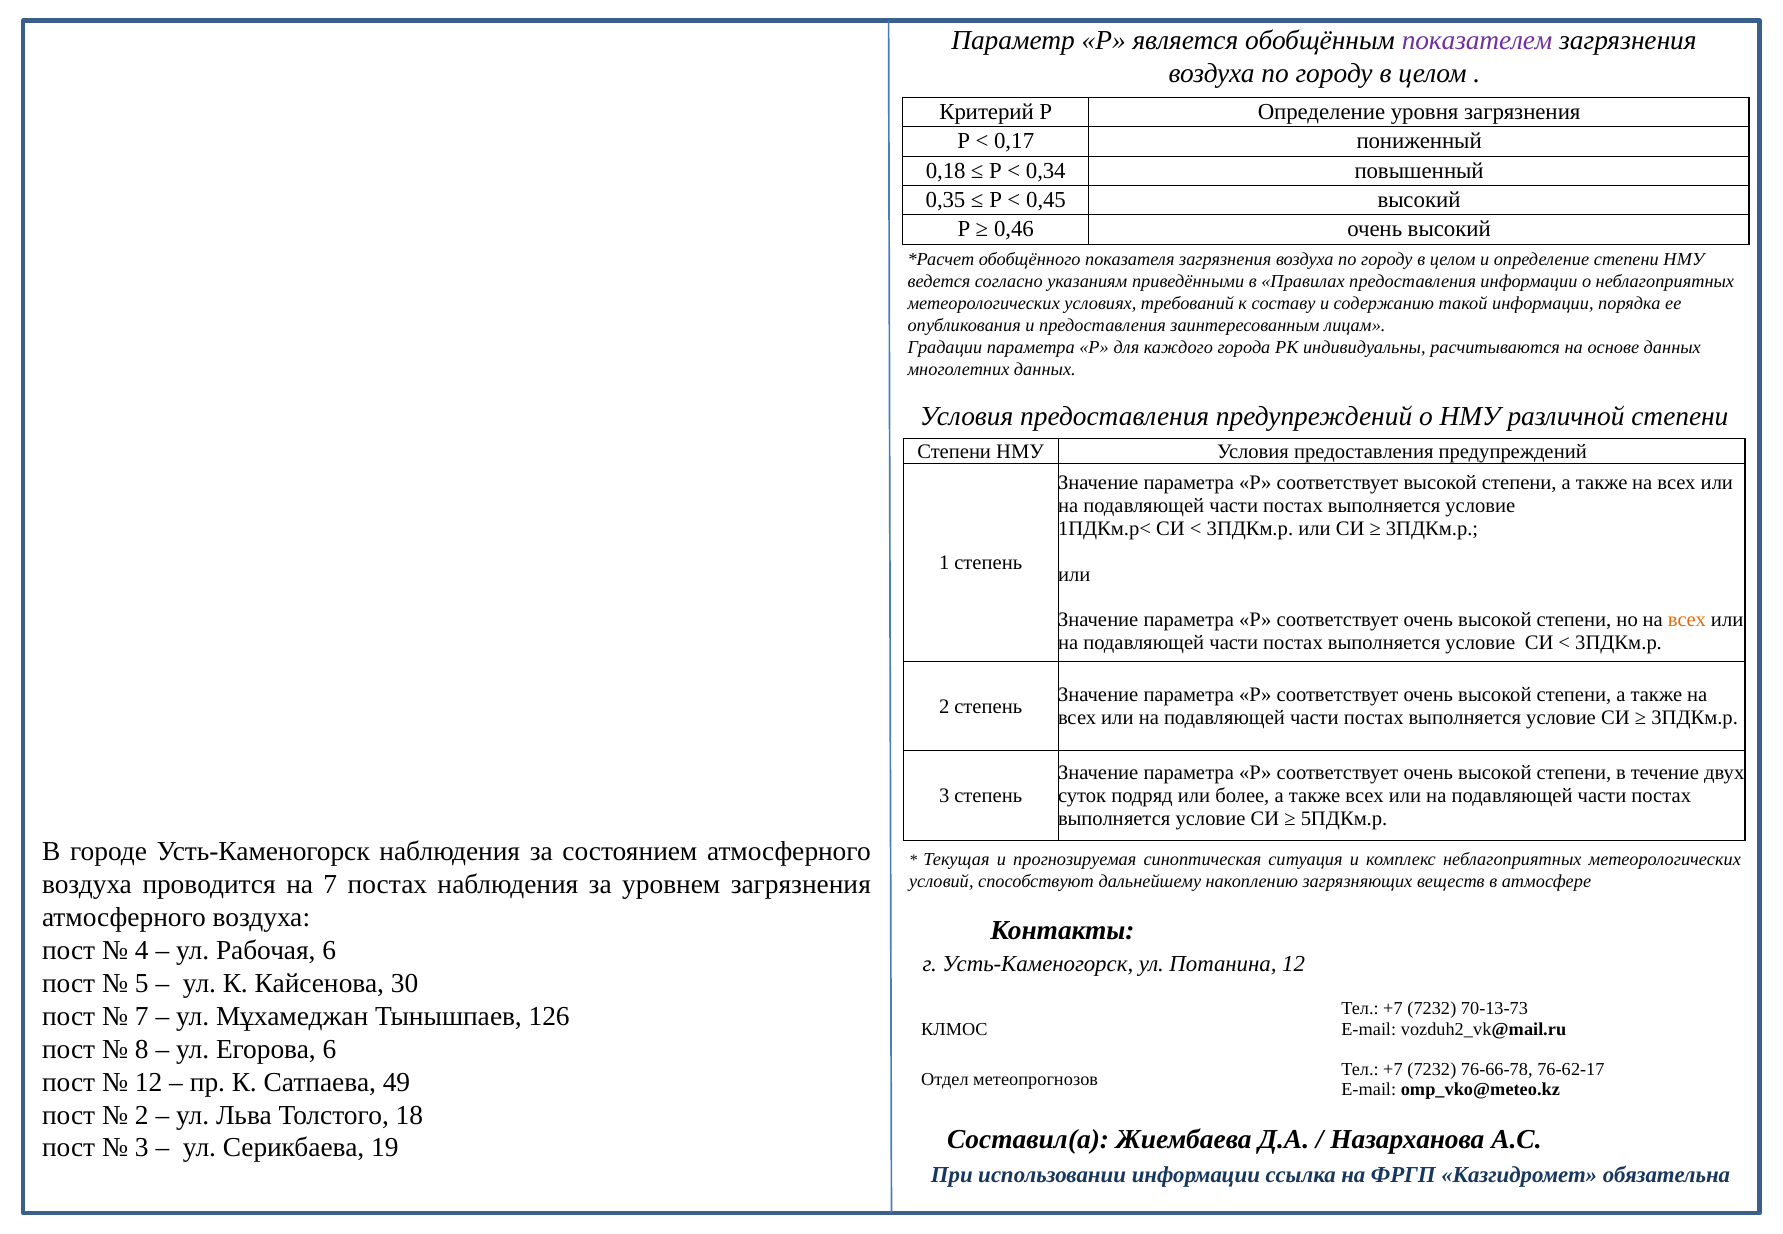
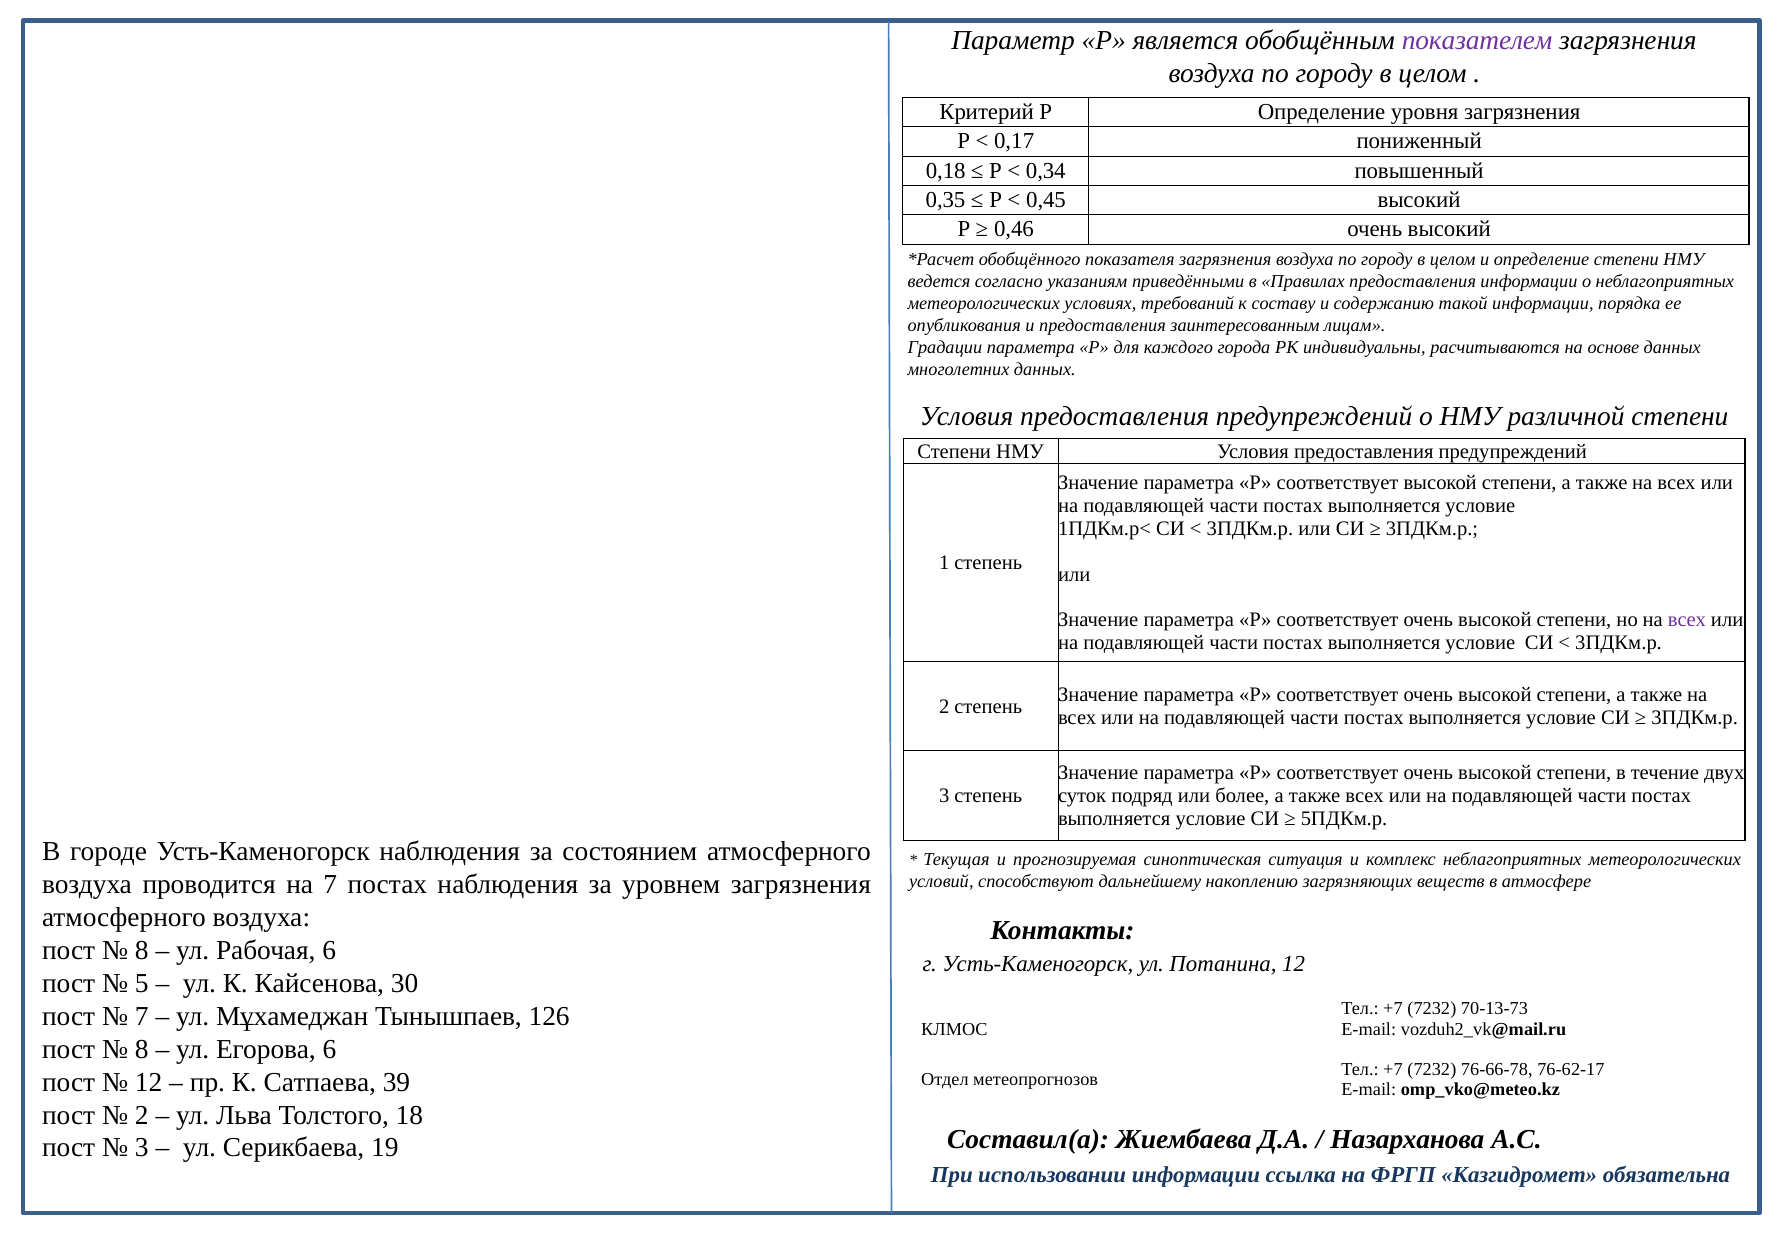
всех at (1687, 620) colour: orange -> purple
4 at (142, 951): 4 -> 8
49: 49 -> 39
